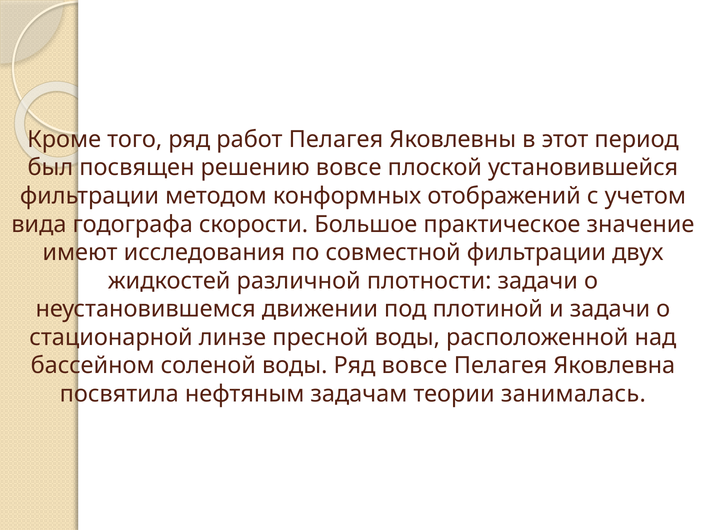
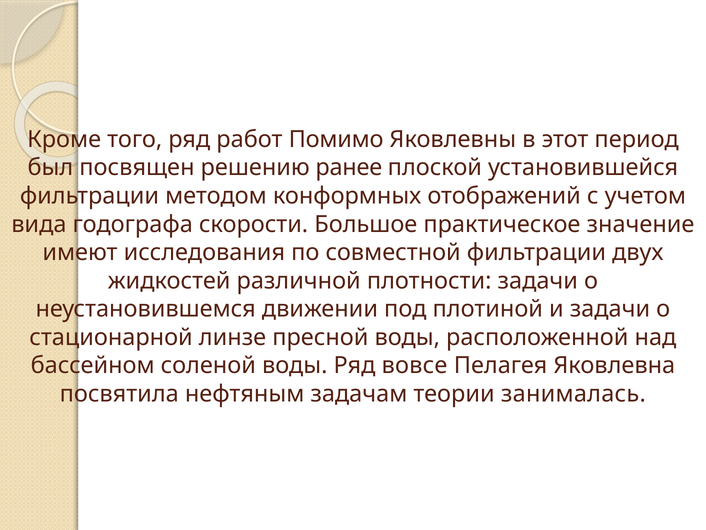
работ Пелагея: Пелагея -> Помимо
решению вовсе: вовсе -> ранее
